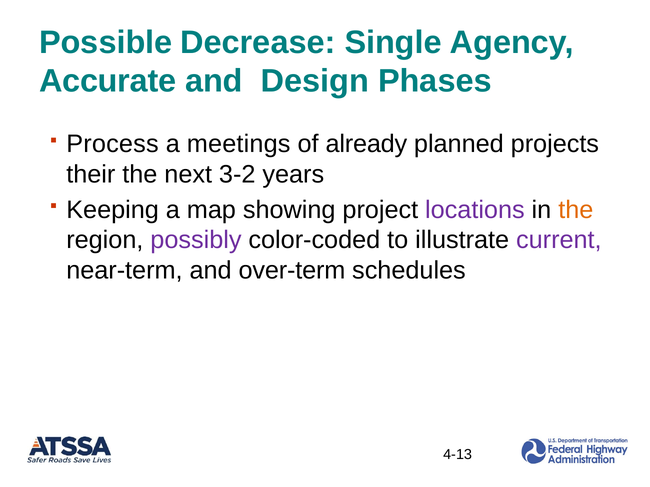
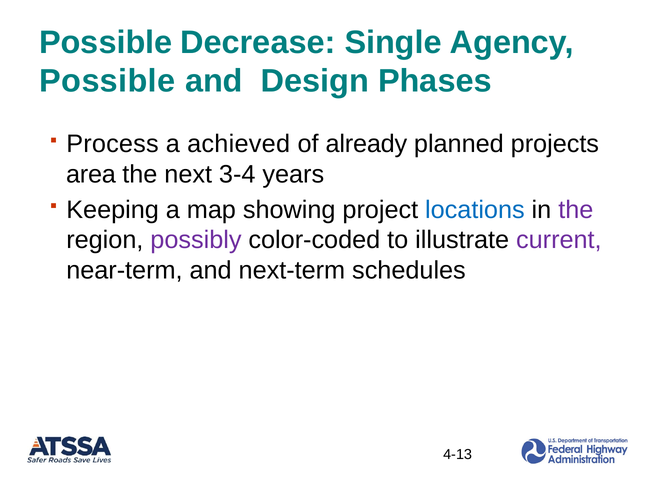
Accurate at (108, 81): Accurate -> Possible
meetings: meetings -> achieved
their: their -> area
3-2: 3-2 -> 3-4
locations colour: purple -> blue
the at (576, 210) colour: orange -> purple
over-term: over-term -> next-term
